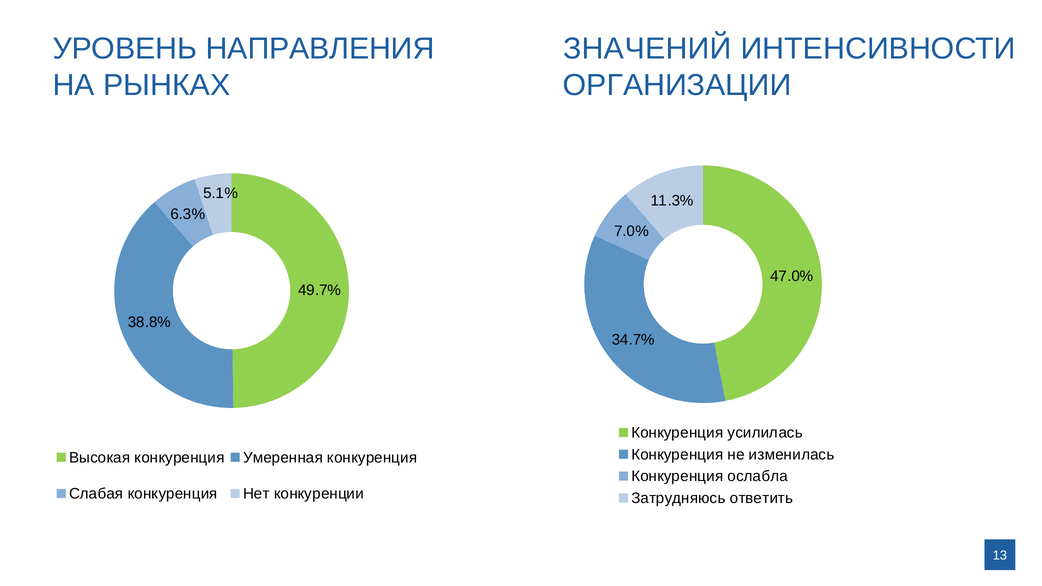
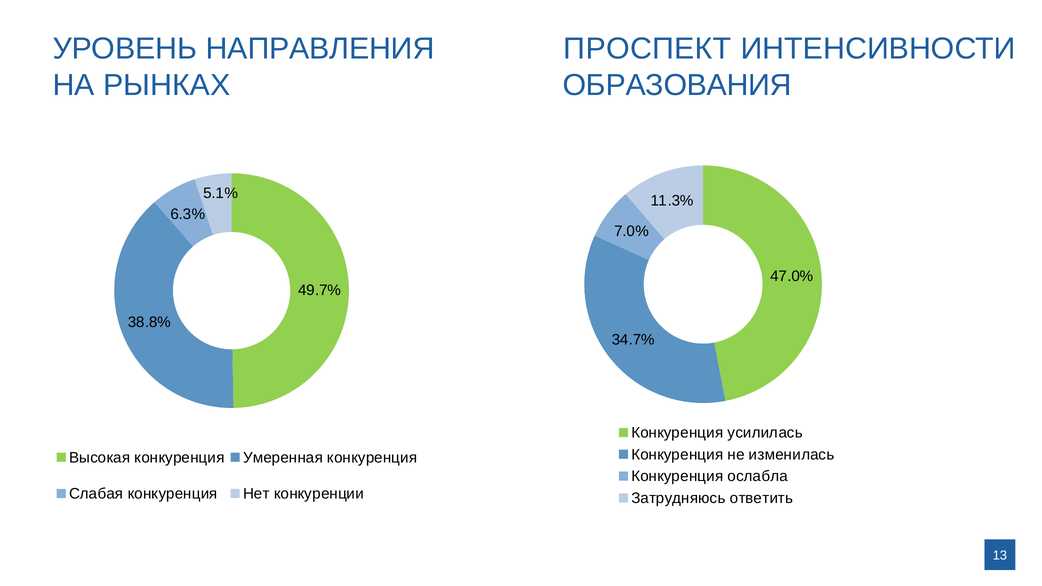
ЗНАЧЕНИЙ: ЗНАЧЕНИЙ -> ПРОСПЕКТ
ОРГАНИЗАЦИИ: ОРГАНИЗАЦИИ -> ОБРАЗОВАНИЯ
